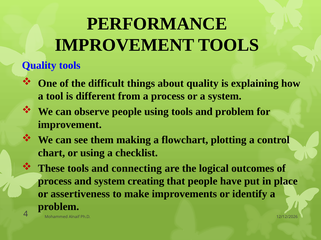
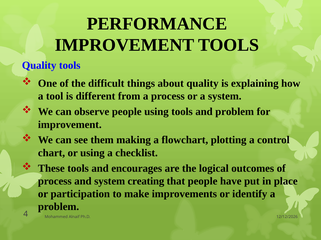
connecting: connecting -> encourages
assertiveness: assertiveness -> participation
